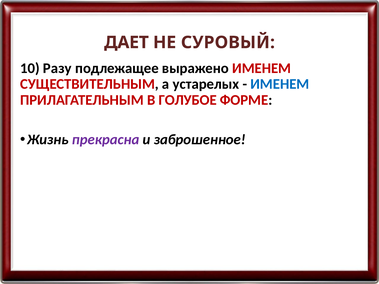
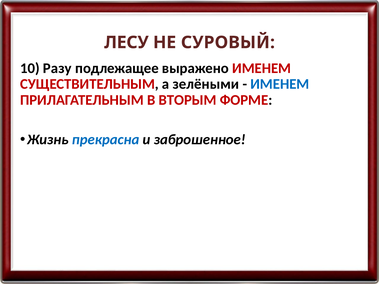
ДАЕТ: ДАЕТ -> ЛЕСУ
устарелых: устарелых -> зелёными
ГОЛУБОЕ: ГОЛУБОЕ -> ВТОРЫМ
прекрасна colour: purple -> blue
